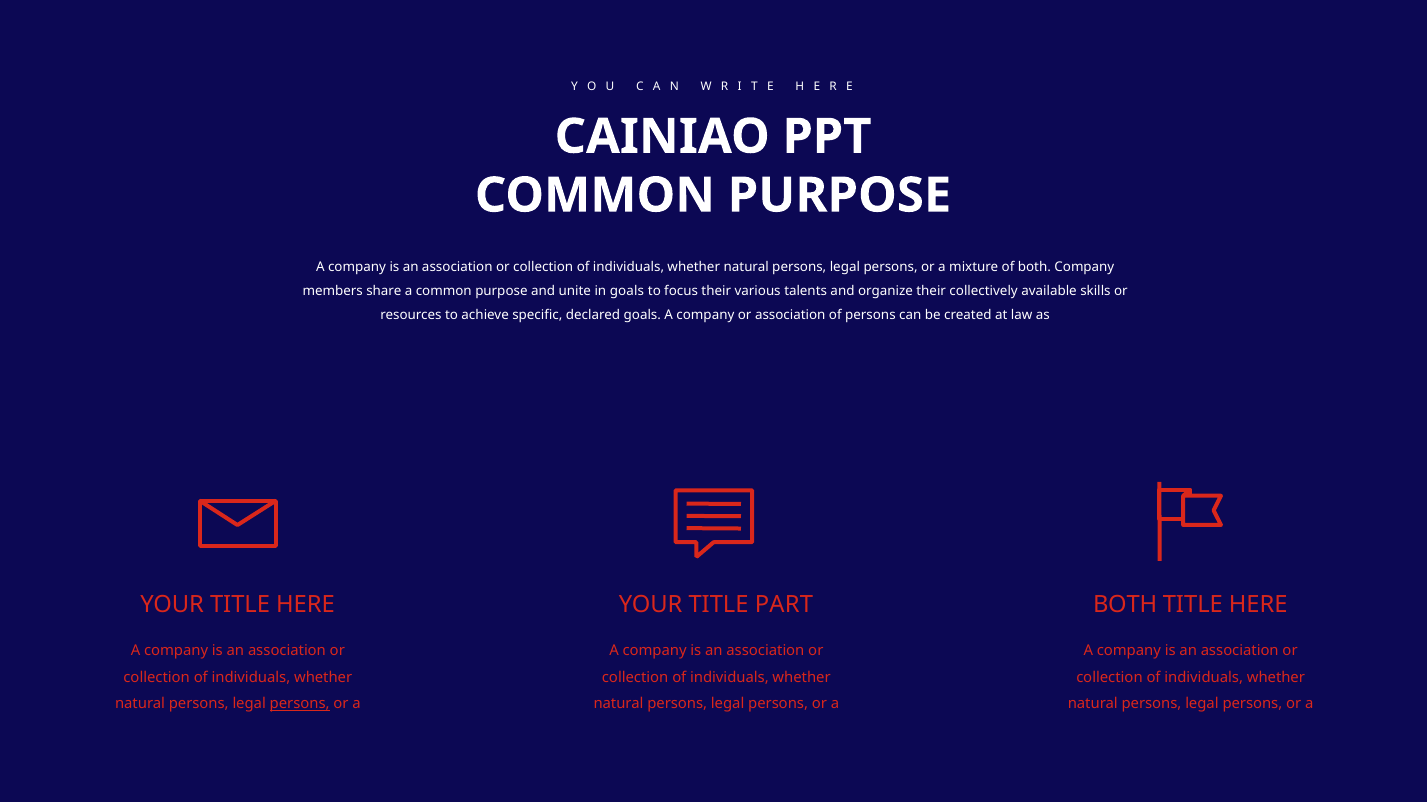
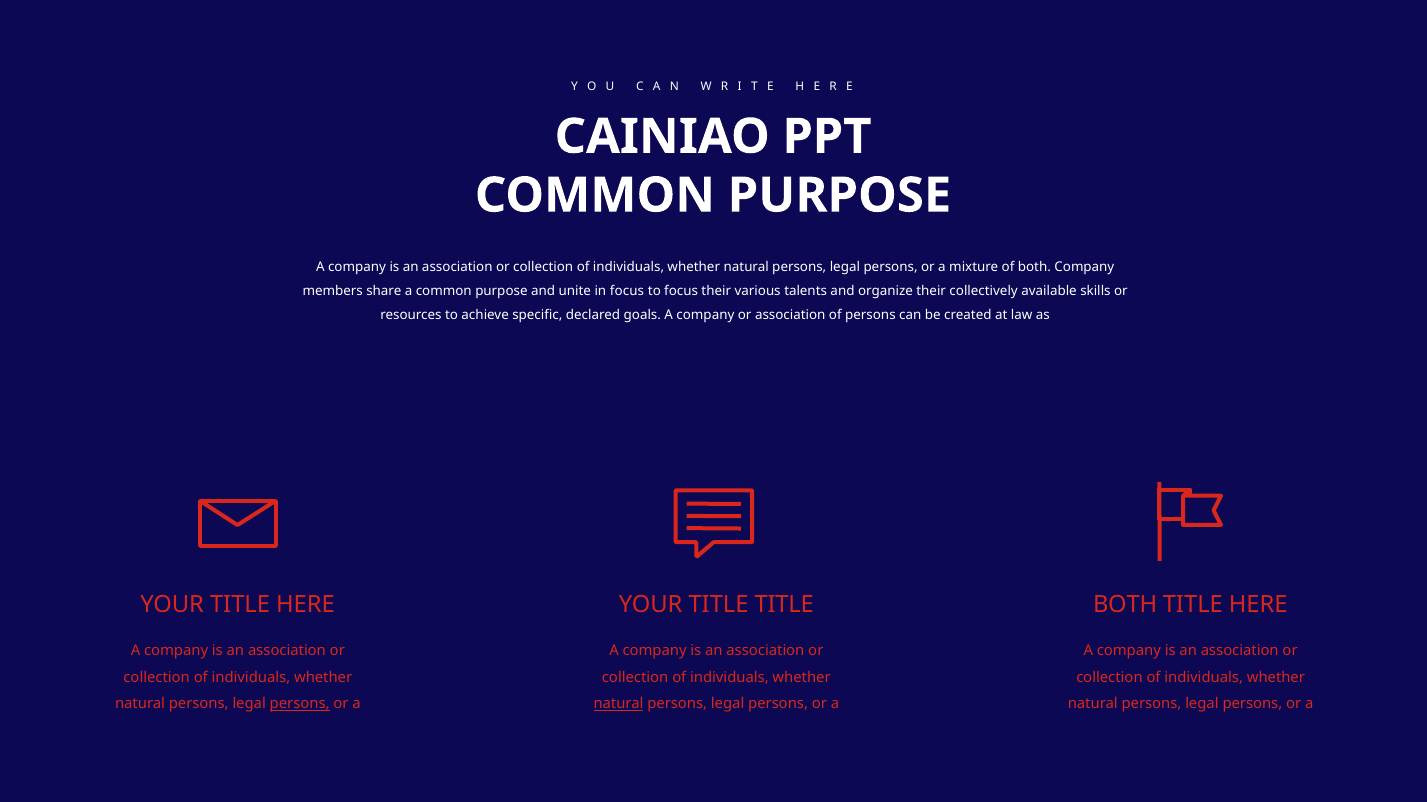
in goals: goals -> focus
TITLE PART: PART -> TITLE
natural at (619, 704) underline: none -> present
